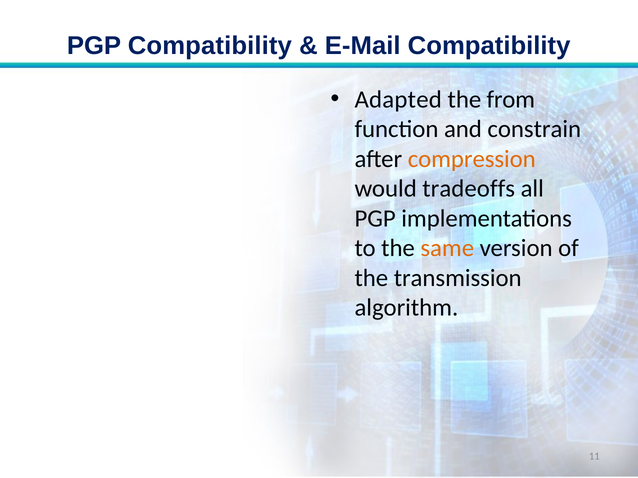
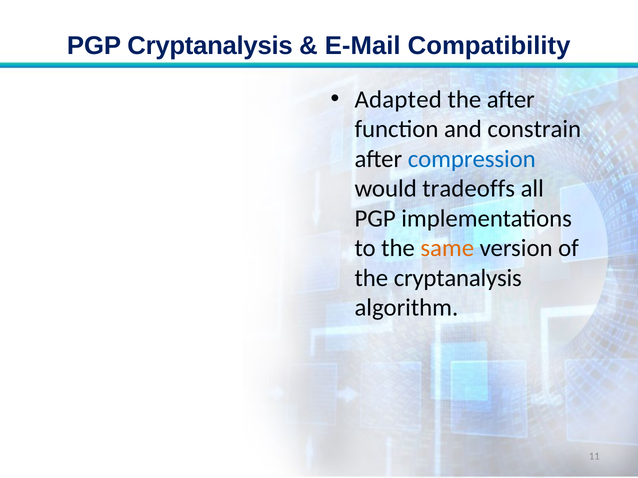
PGP Compatibility: Compatibility -> Cryptanalysis
the from: from -> after
compression colour: orange -> blue
the transmission: transmission -> cryptanalysis
